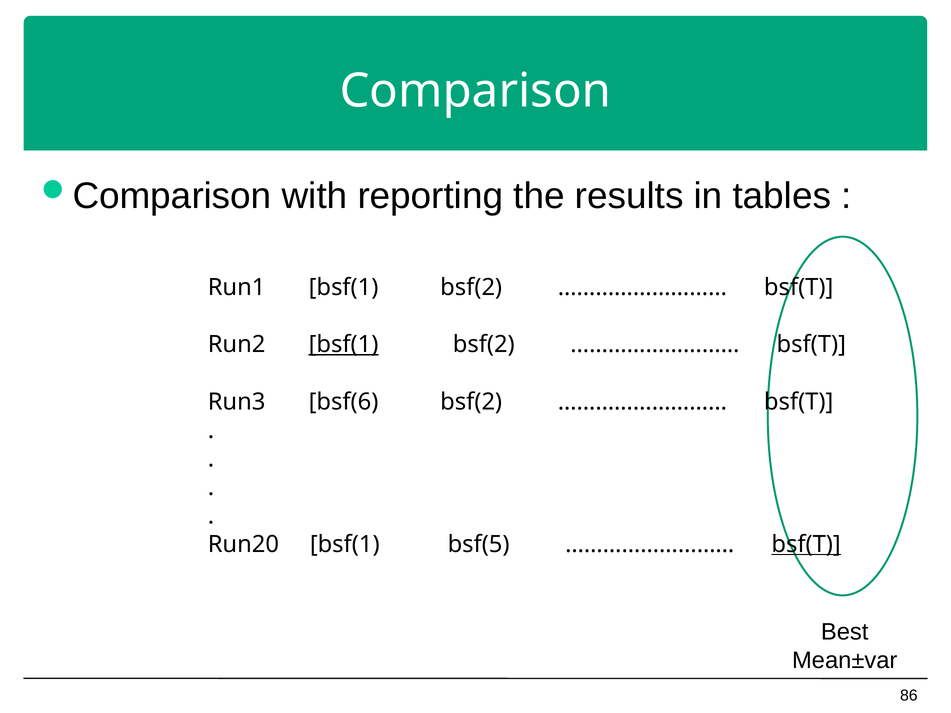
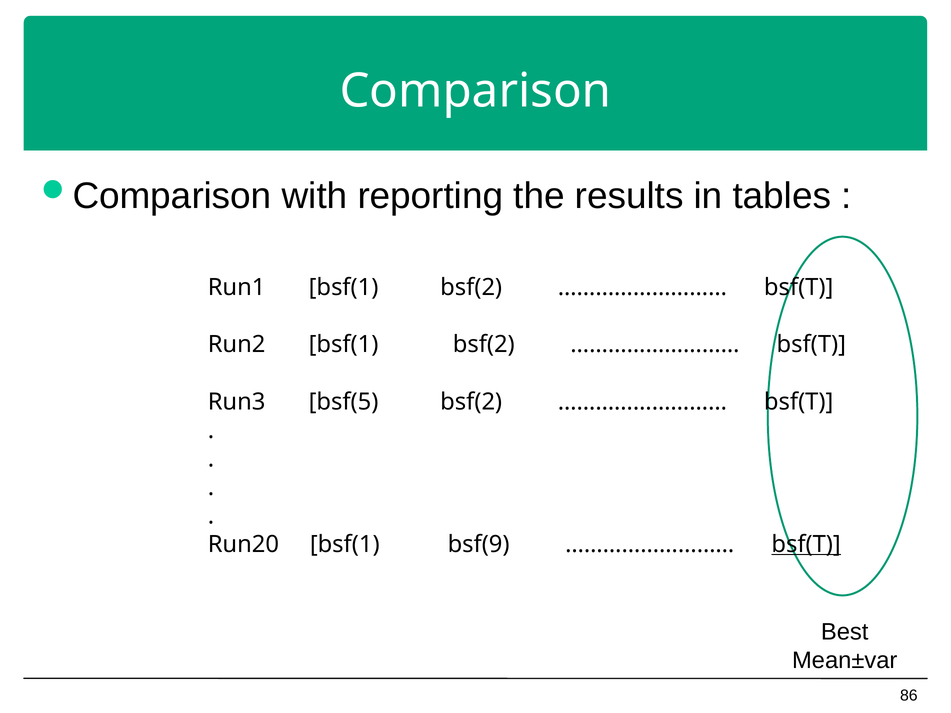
bsf(1 at (344, 345) underline: present -> none
bsf(6: bsf(6 -> bsf(5
bsf(5: bsf(5 -> bsf(9
